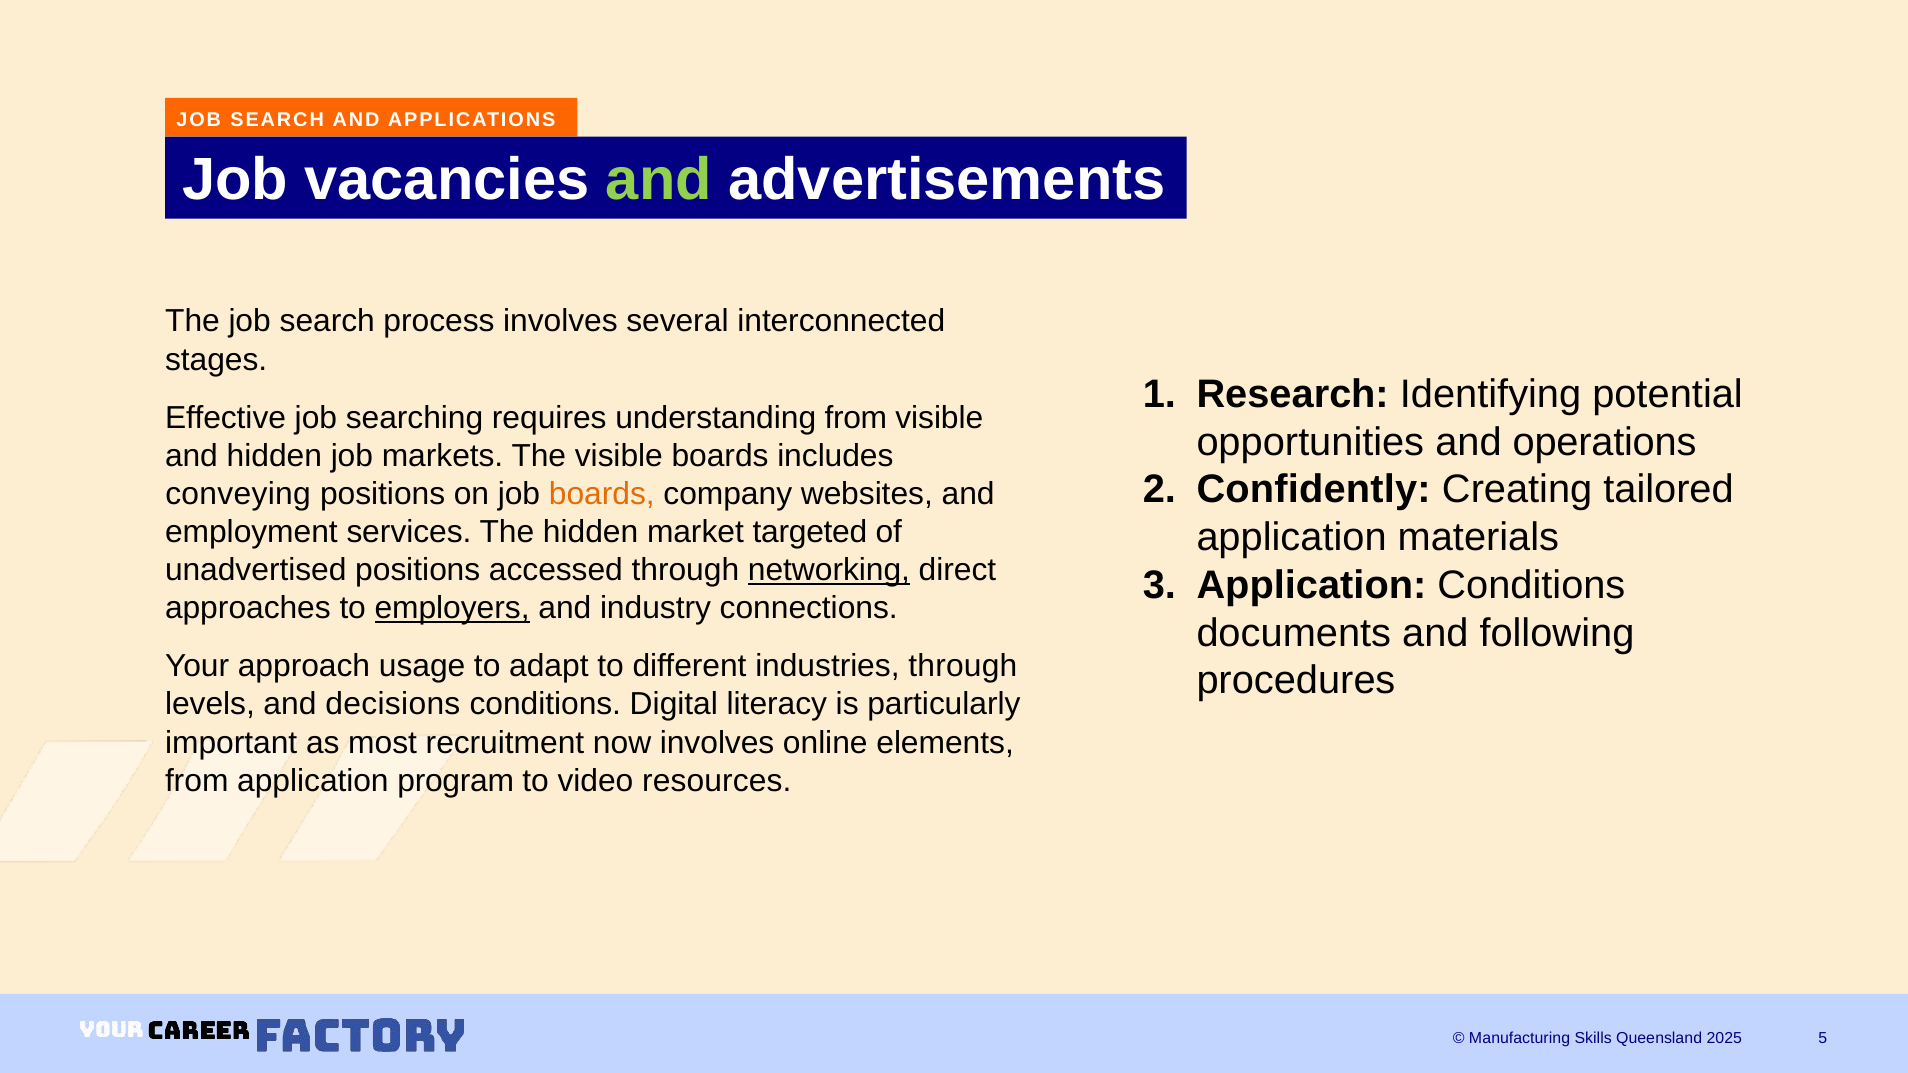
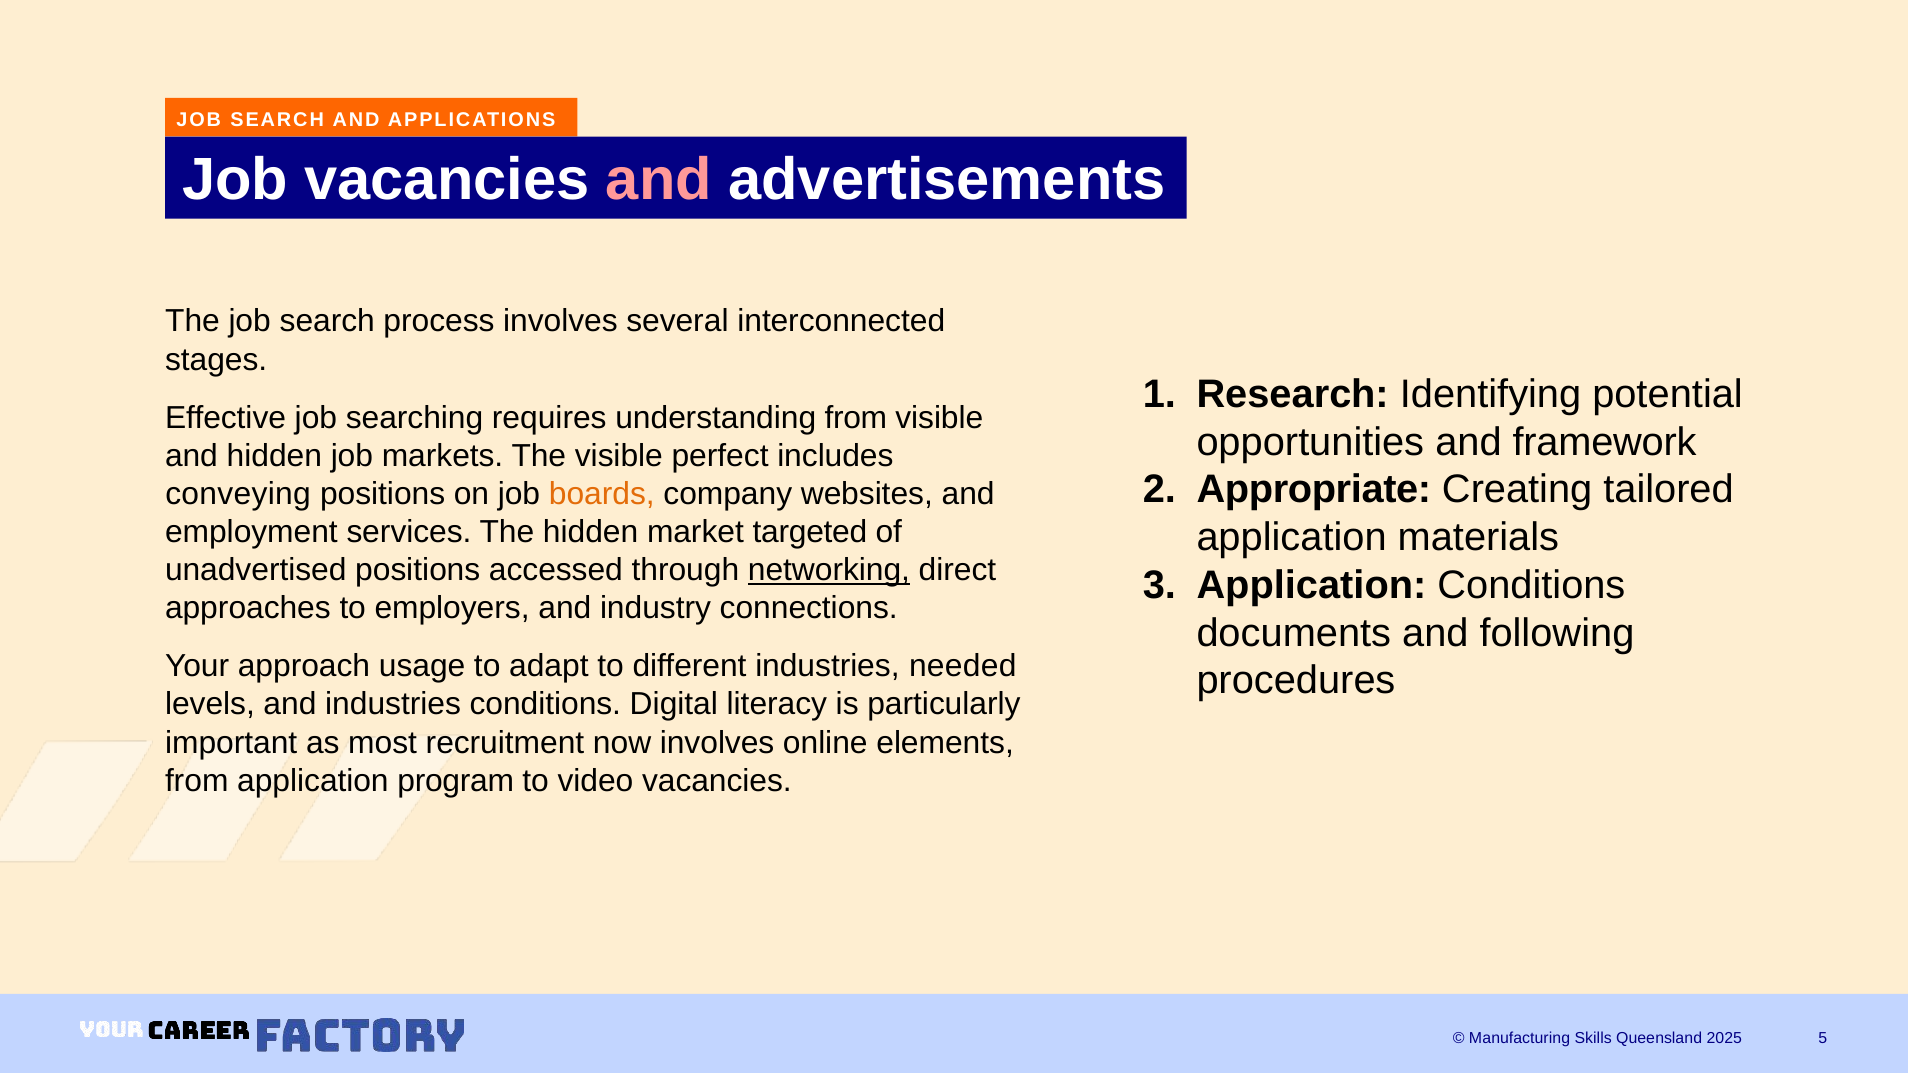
and at (659, 180) colour: light green -> pink
operations: operations -> framework
visible boards: boards -> perfect
Confidently: Confidently -> Appropriate
employers underline: present -> none
industries through: through -> needed
and decisions: decisions -> industries
video resources: resources -> vacancies
